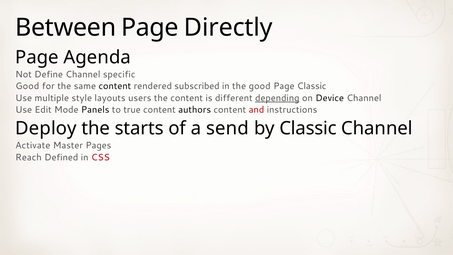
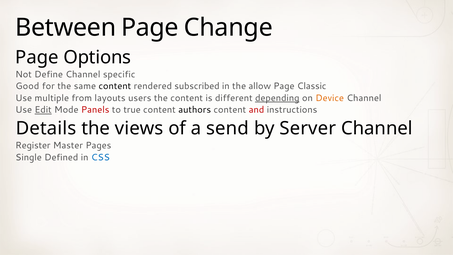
Directly: Directly -> Change
Agenda: Agenda -> Options
the good: good -> allow
style: style -> from
Device colour: black -> orange
Edit underline: none -> present
Panels colour: black -> red
Deploy: Deploy -> Details
starts: starts -> views
by Classic: Classic -> Server
Activate: Activate -> Register
Reach: Reach -> Single
CSS colour: red -> blue
